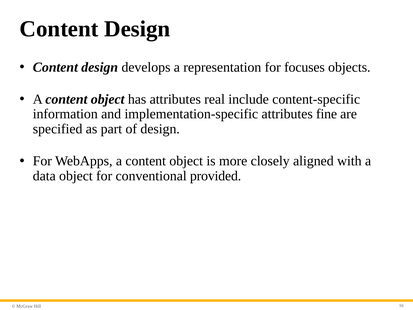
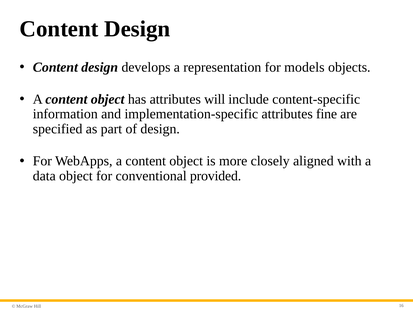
focuses: focuses -> models
real: real -> will
